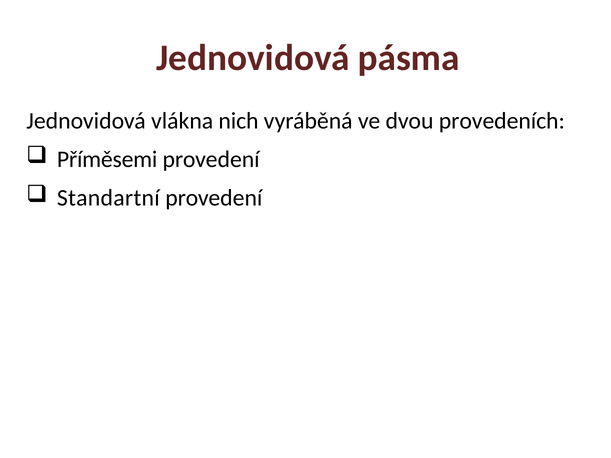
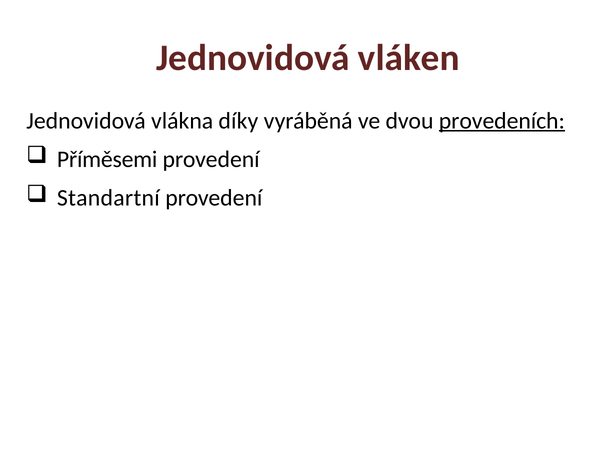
pásma: pásma -> vláken
nich: nich -> díky
provedeních underline: none -> present
